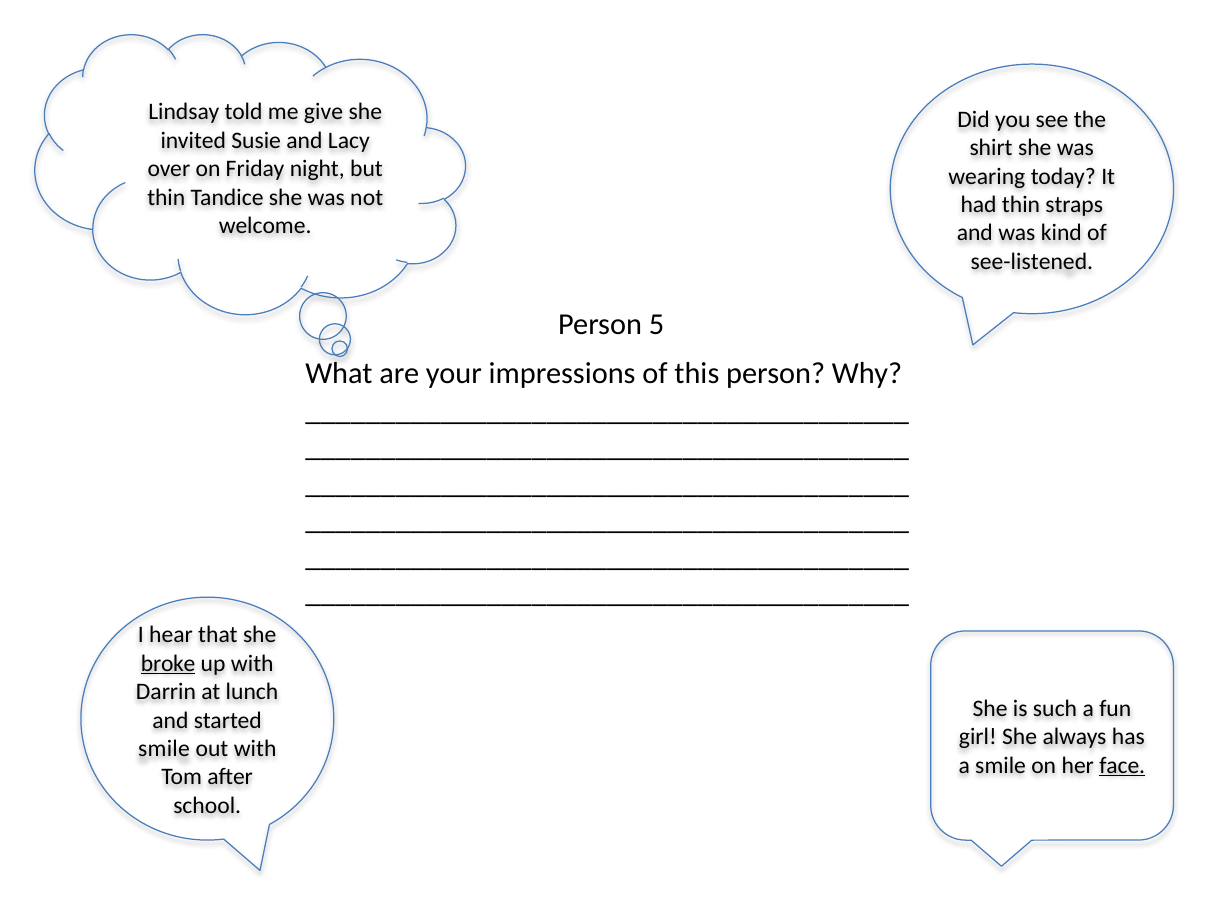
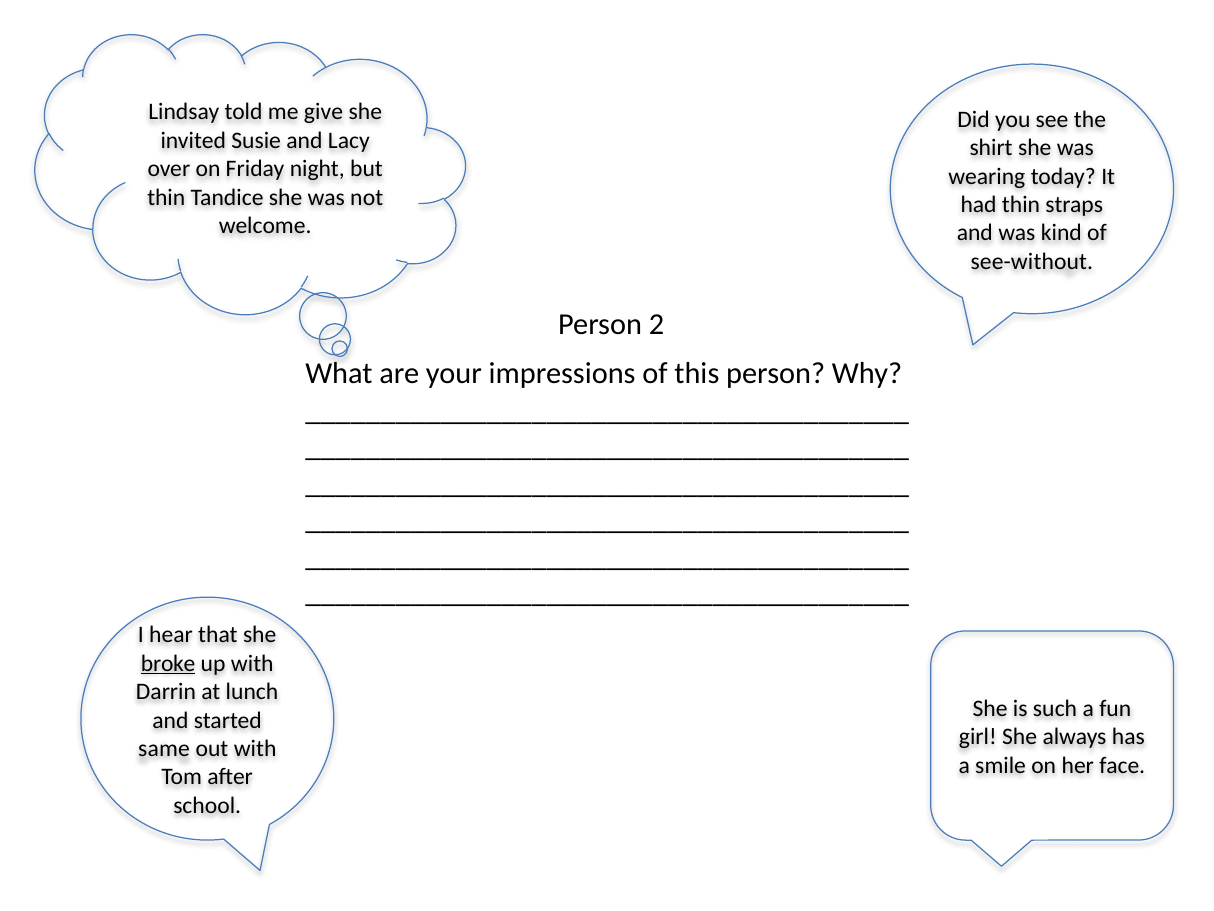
see-listened: see-listened -> see-without
5: 5 -> 2
smile at (164, 748): smile -> same
face underline: present -> none
